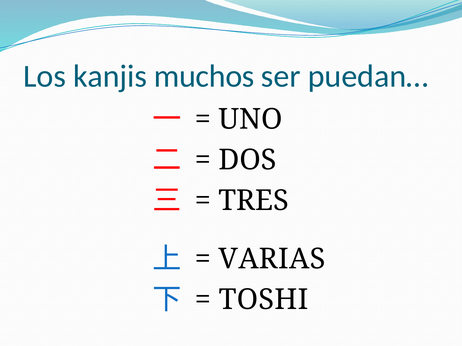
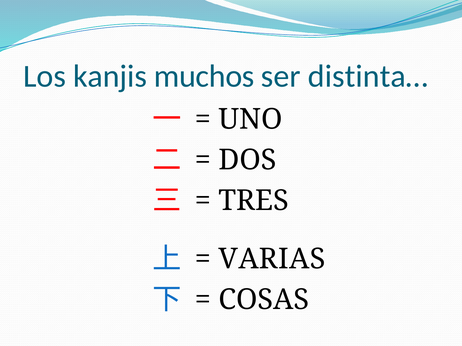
puedan…: puedan… -> distinta…
TOSHI: TOSHI -> COSAS
